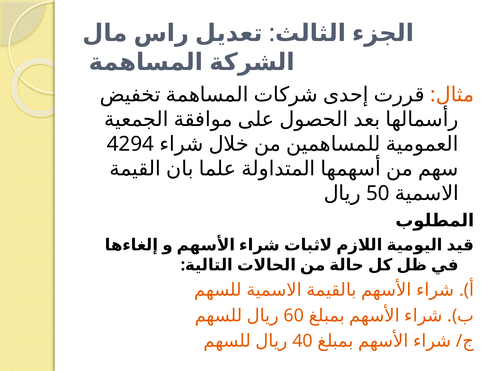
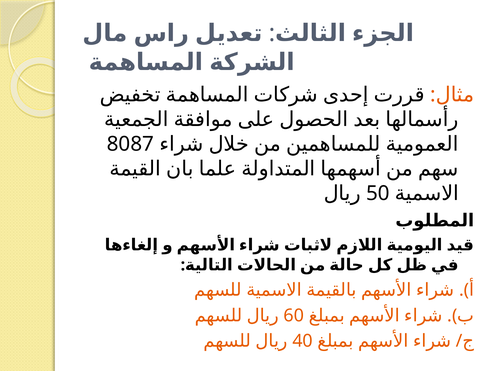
4294: 4294 -> 8087
